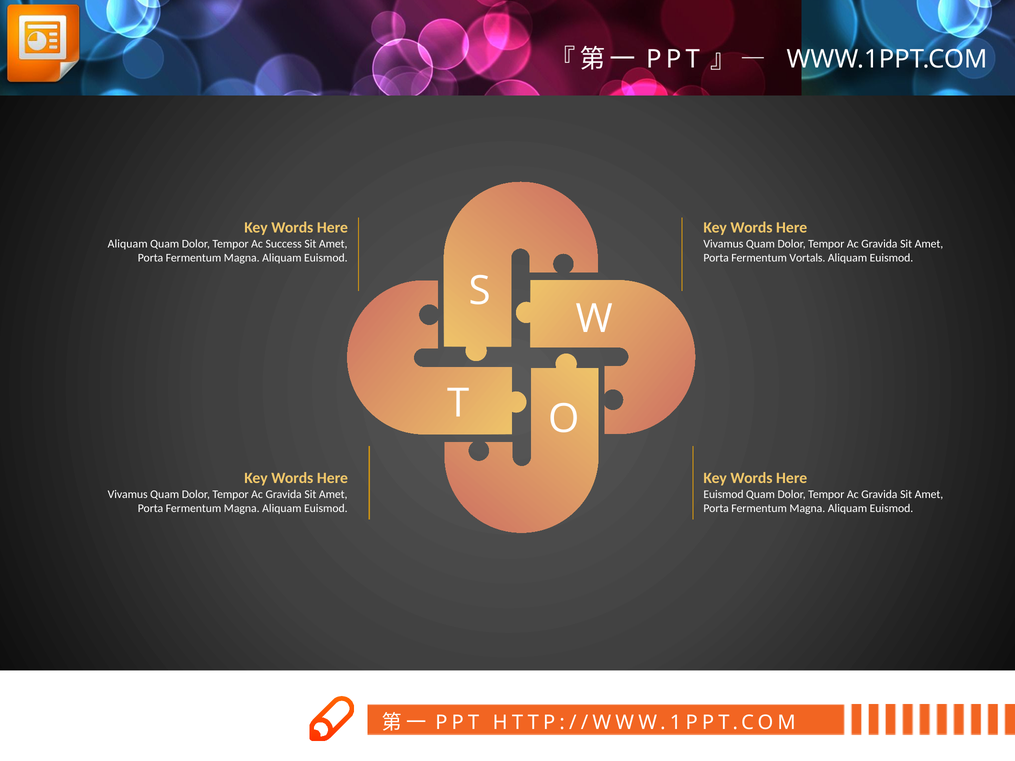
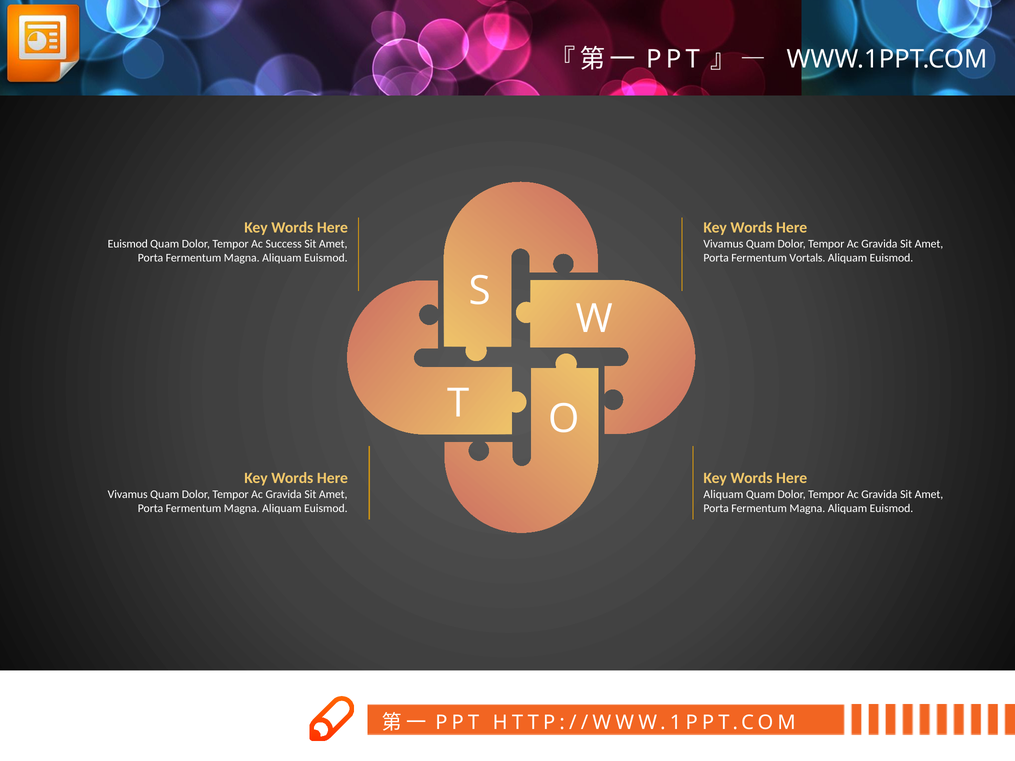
Aliquam at (128, 244): Aliquam -> Euismod
Euismod at (724, 494): Euismod -> Aliquam
